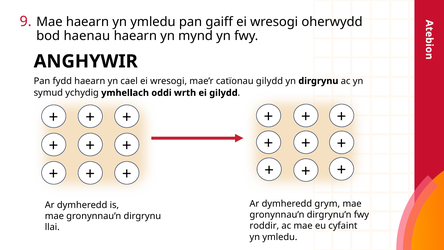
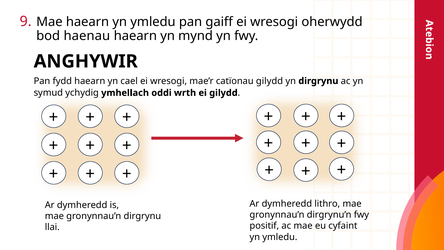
grym: grym -> lithro
roddir: roddir -> positif
